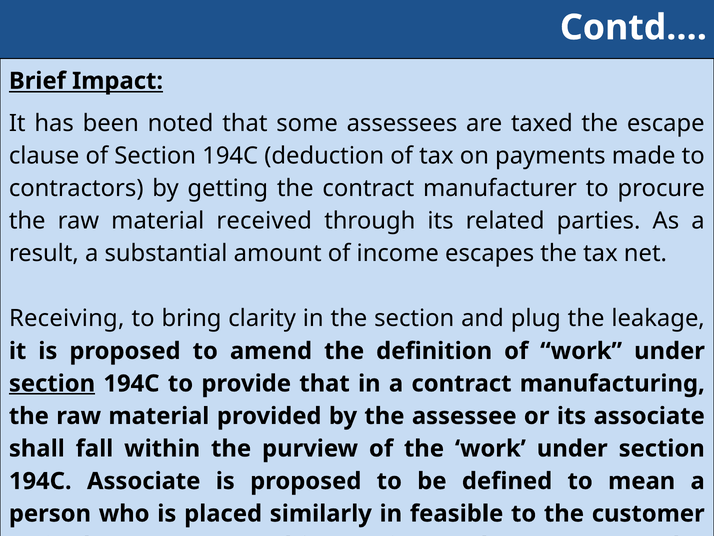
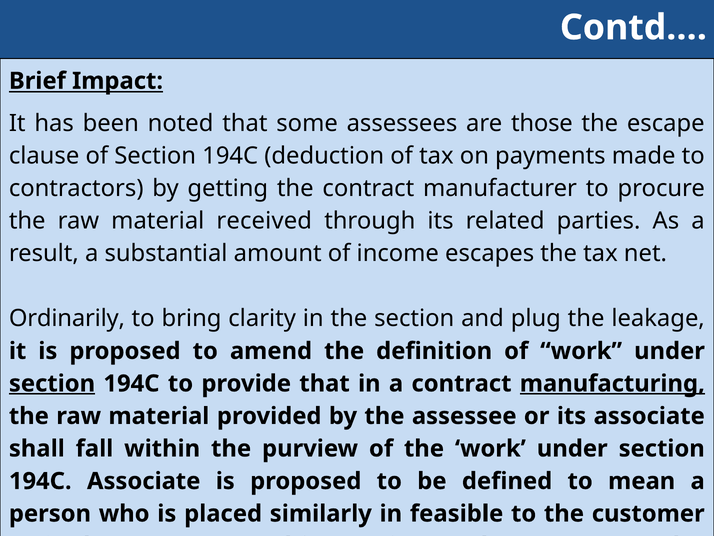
taxed: taxed -> those
Receiving: Receiving -> Ordinarily
manufacturing underline: none -> present
